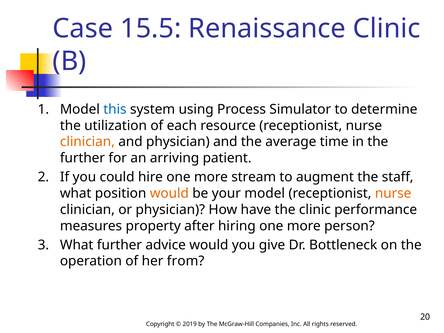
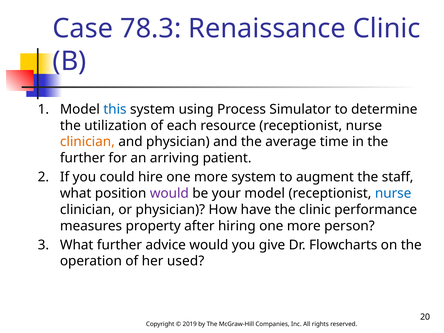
15.5: 15.5 -> 78.3
more stream: stream -> system
would at (169, 193) colour: orange -> purple
nurse at (393, 193) colour: orange -> blue
Bottleneck: Bottleneck -> Flowcharts
from: from -> used
